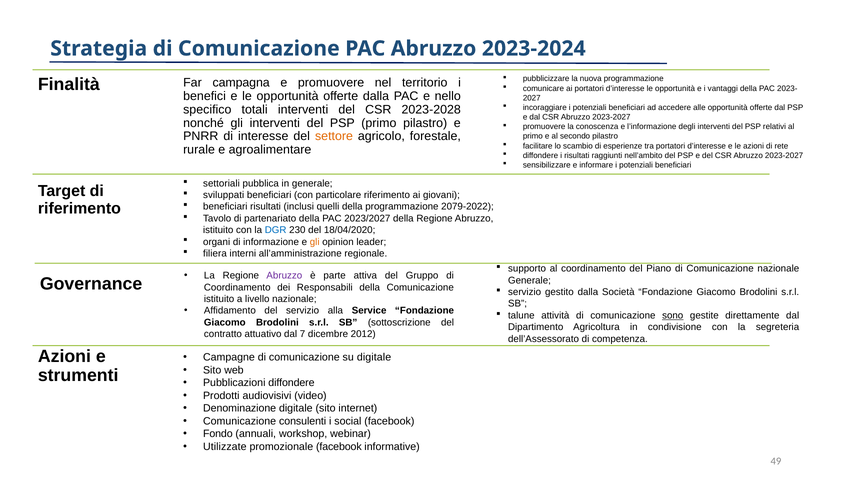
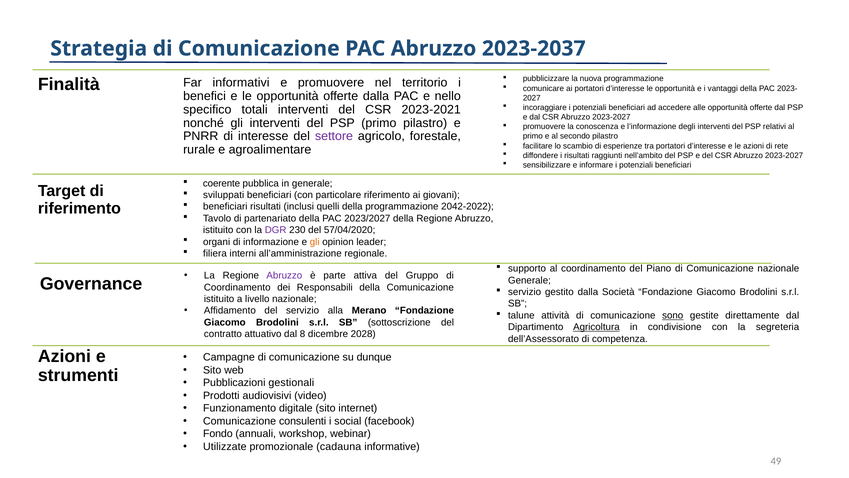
2023-2024: 2023-2024 -> 2023-2037
campagna: campagna -> informativi
2023-2028: 2023-2028 -> 2023-2021
settore colour: orange -> purple
settoriali: settoriali -> coerente
2079-2022: 2079-2022 -> 2042-2022
DGR colour: blue -> purple
18/04/2020: 18/04/2020 -> 57/04/2020
Service: Service -> Merano
Agricoltura underline: none -> present
7: 7 -> 8
2012: 2012 -> 2028
su digitale: digitale -> dunque
Pubblicazioni diffondere: diffondere -> gestionali
Denominazione: Denominazione -> Funzionamento
promozionale facebook: facebook -> cadauna
